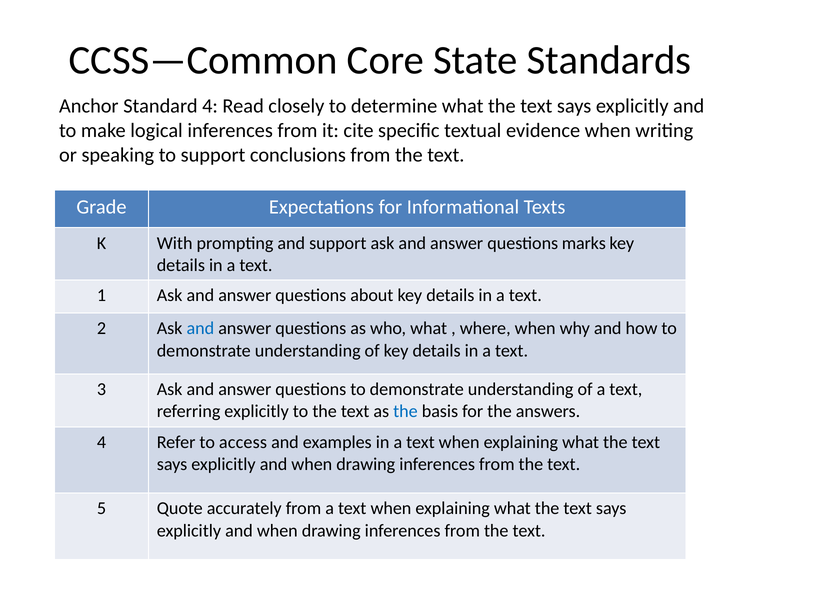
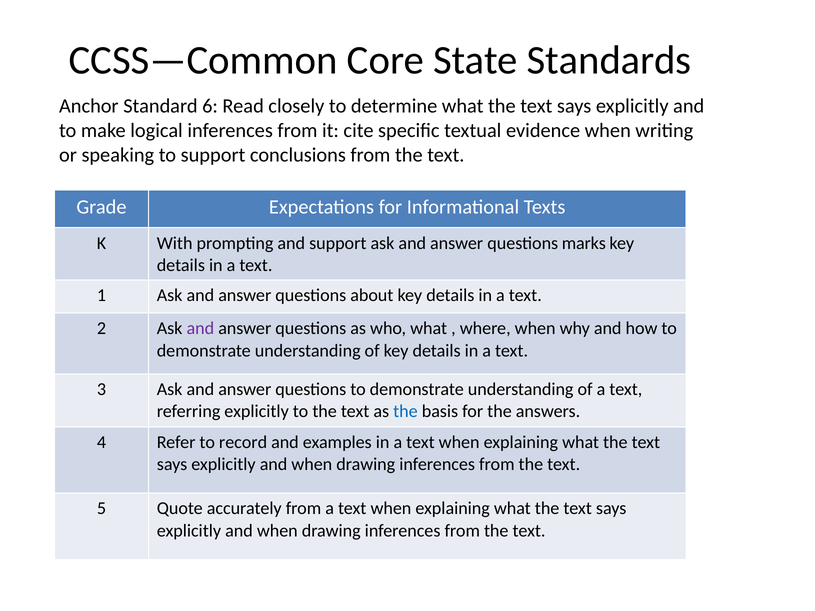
Standard 4: 4 -> 6
and at (200, 329) colour: blue -> purple
access: access -> record
